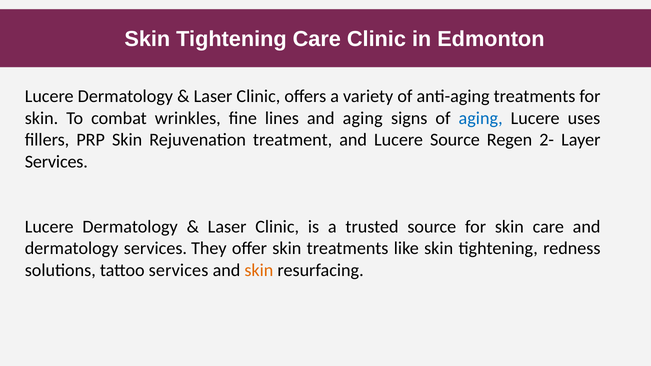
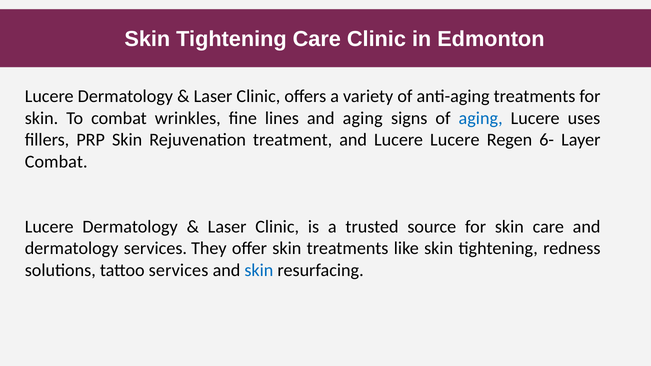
Lucere Source: Source -> Lucere
2-: 2- -> 6-
Services at (56, 162): Services -> Combat
skin at (259, 270) colour: orange -> blue
